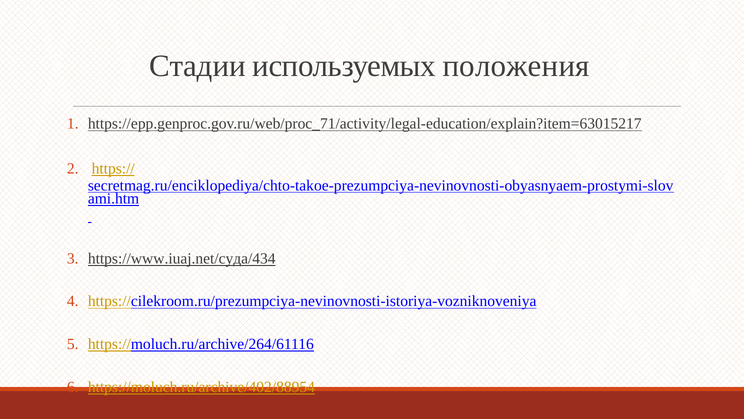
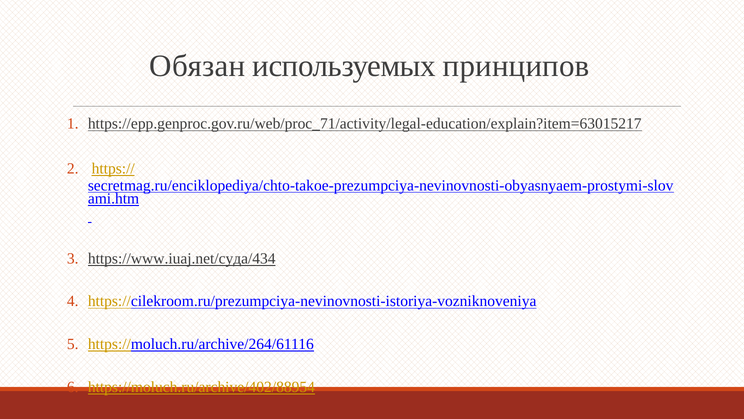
Стадии: Стадии -> Обязан
положения: положения -> принципов
